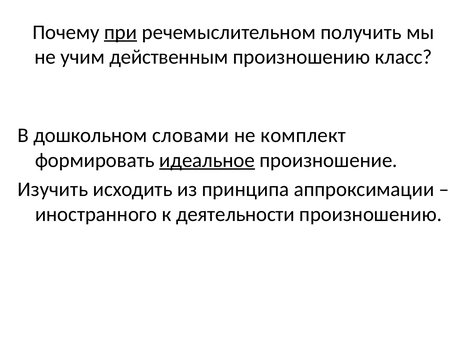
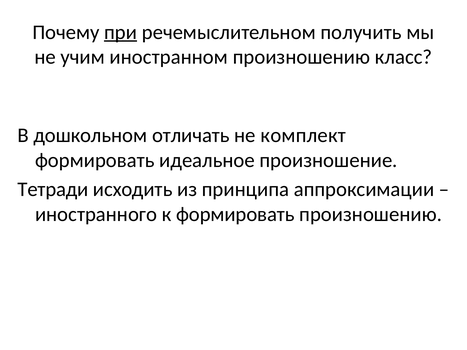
действенным: действенным -> иностранном
словами: словами -> отличать
идеальное underline: present -> none
Изучить: Изучить -> Тетради
к деятельности: деятельности -> формировать
